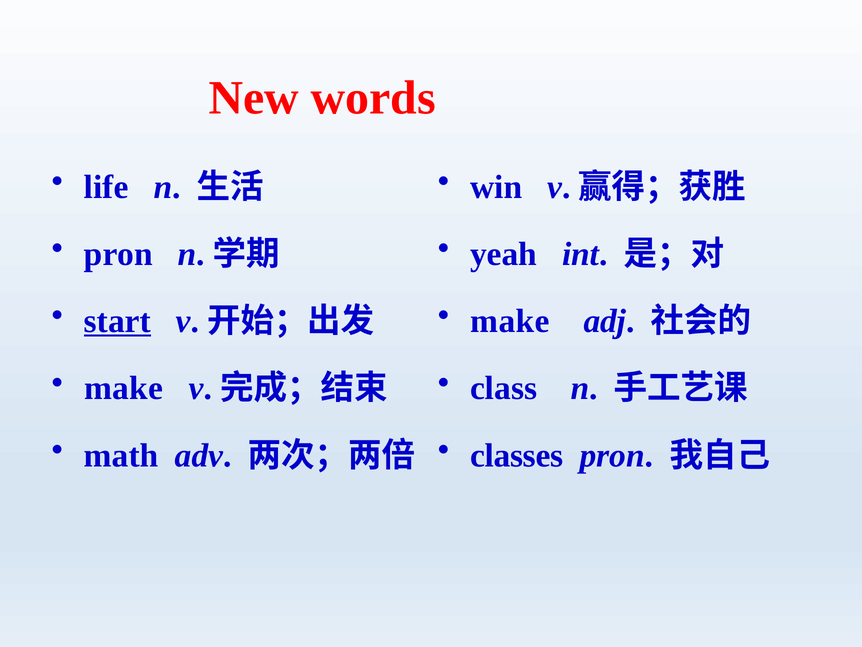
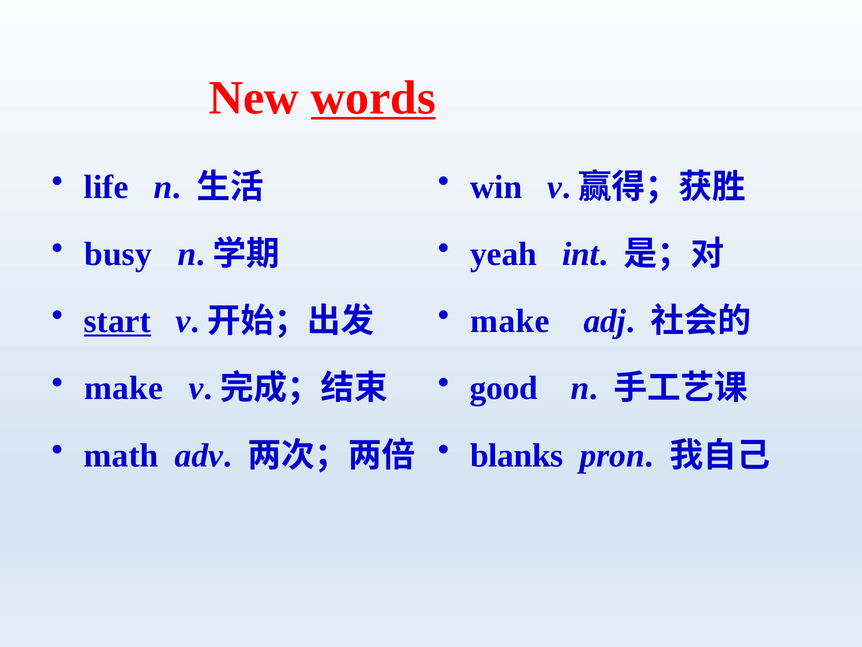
words underline: none -> present
pron at (118, 254): pron -> busy
class: class -> good
classes: classes -> blanks
